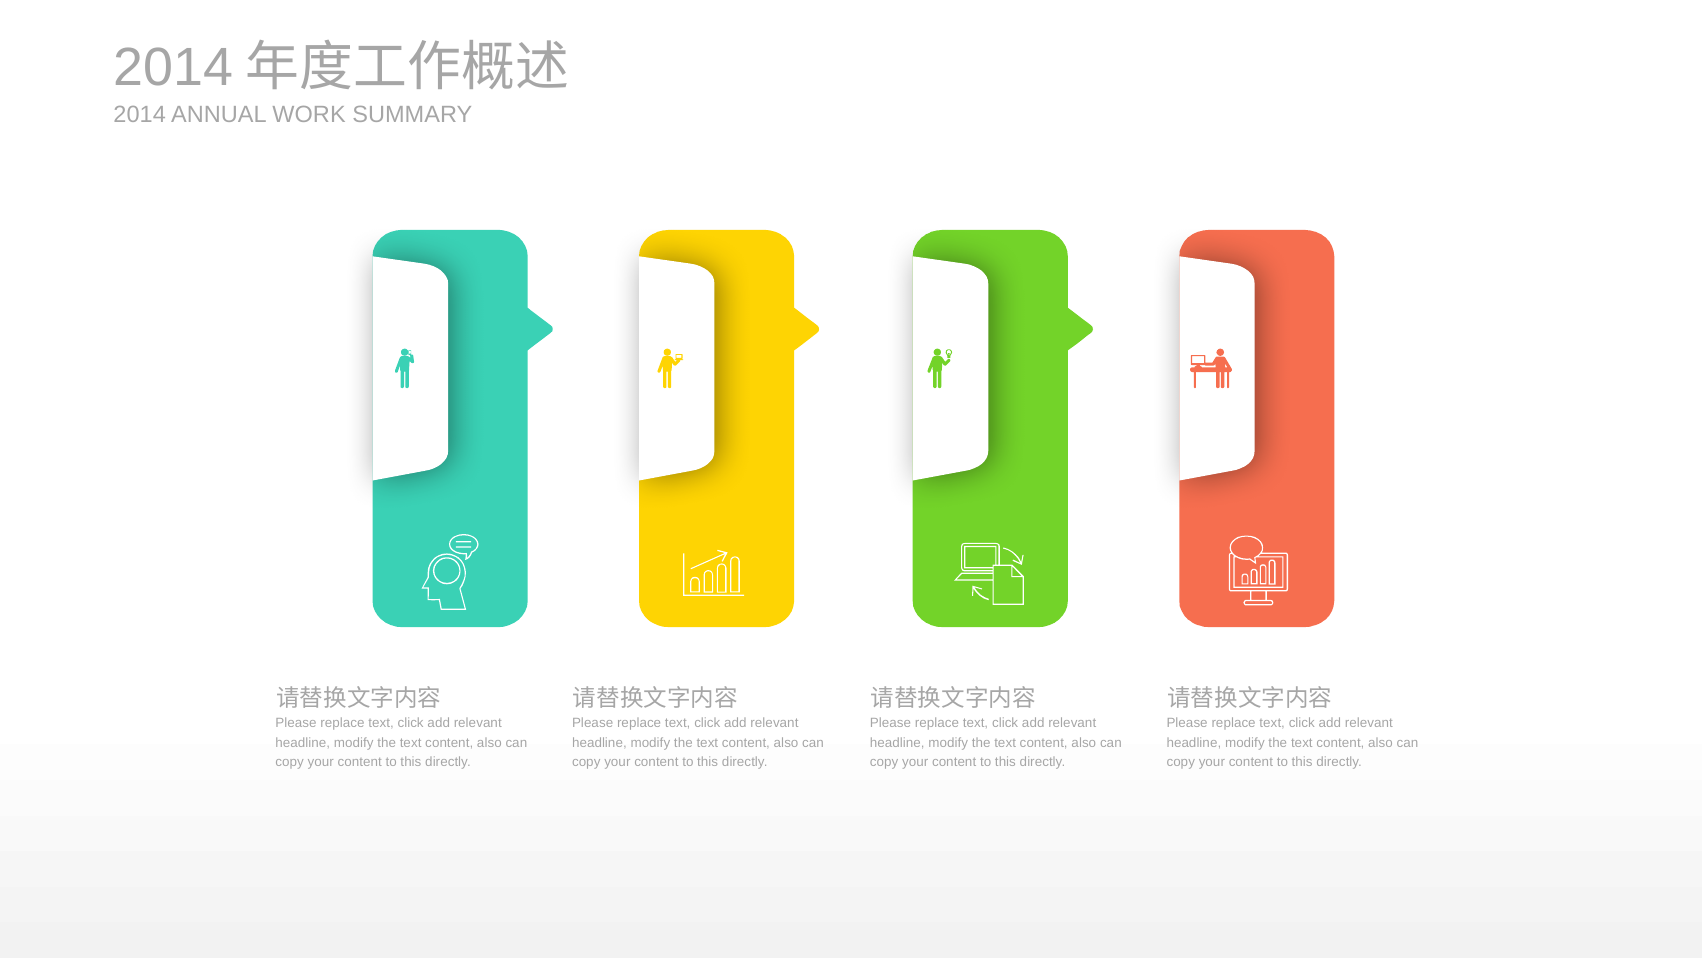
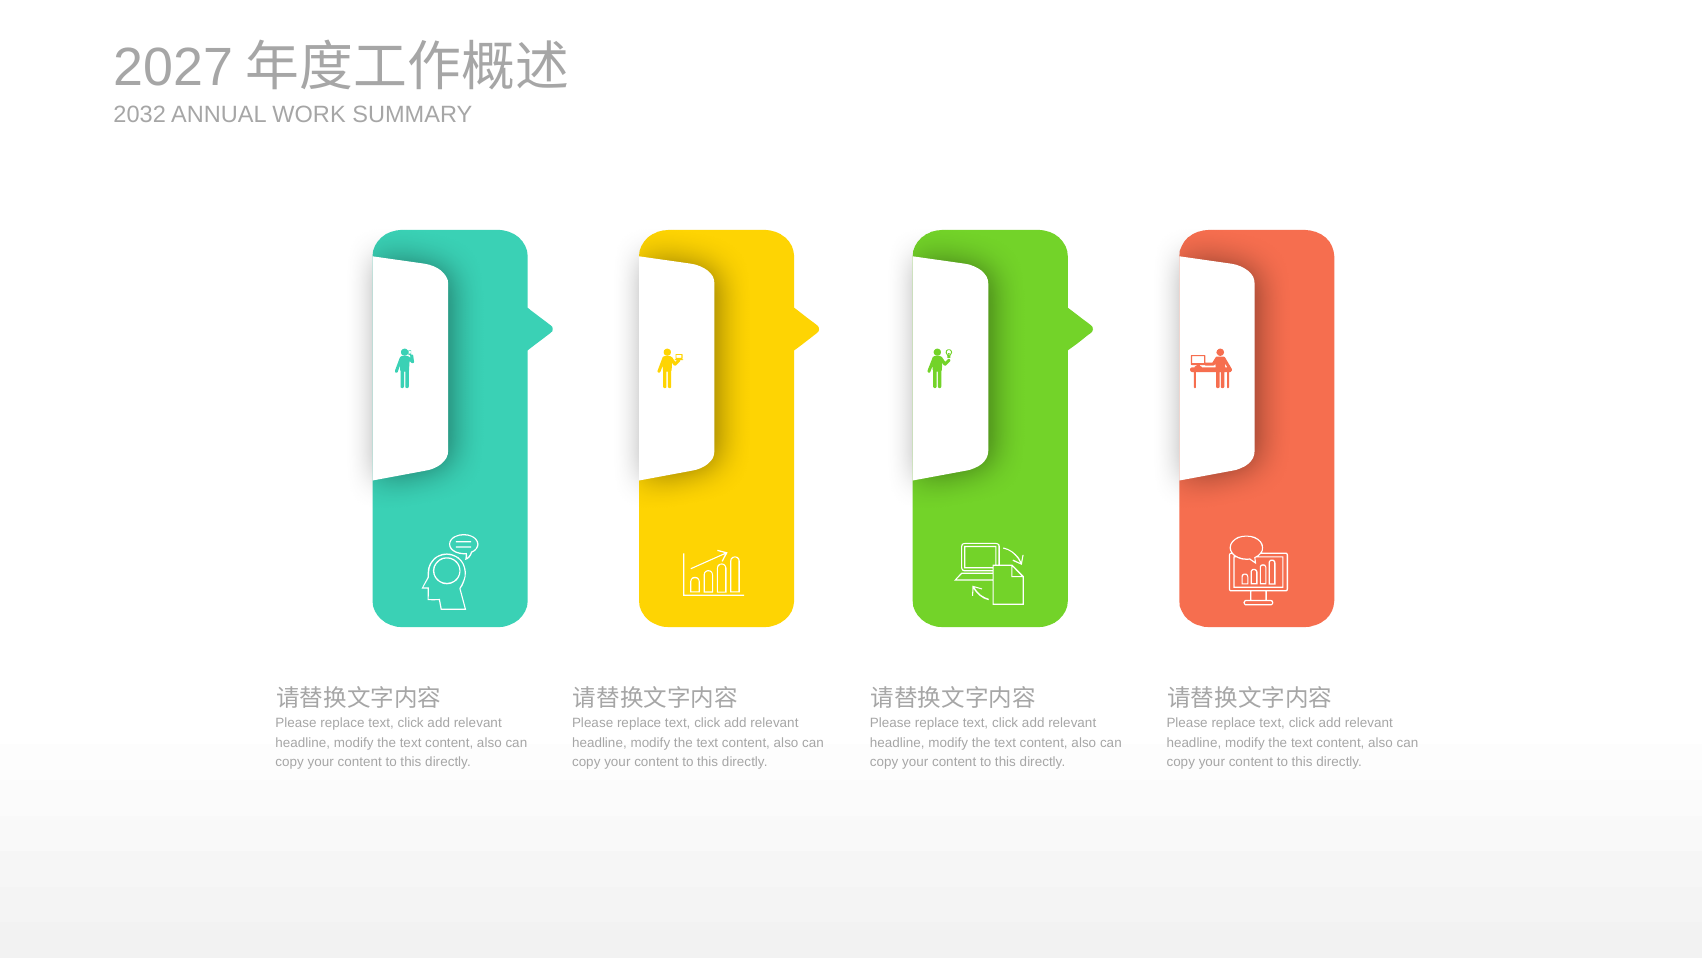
2014 at (173, 67): 2014 -> 2027
2014 at (140, 114): 2014 -> 2032
